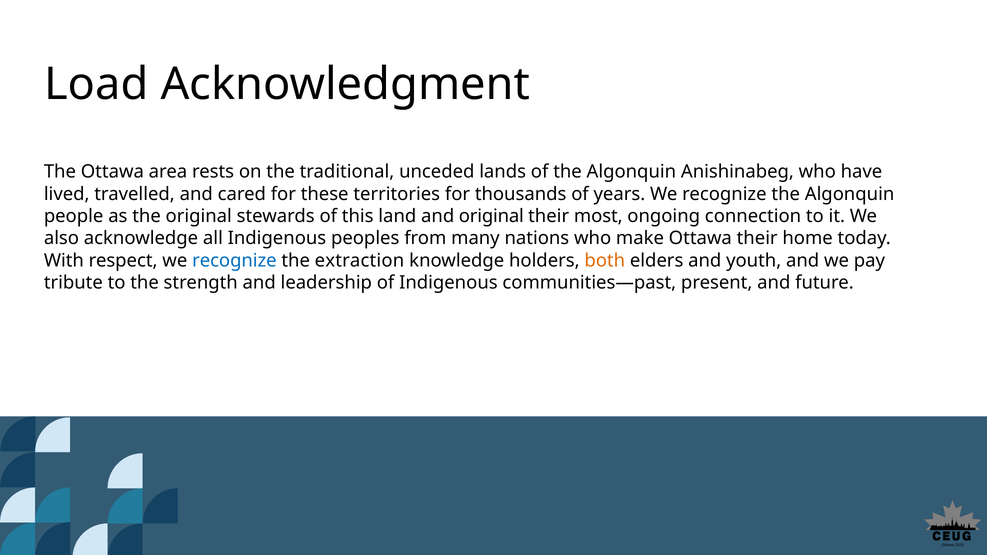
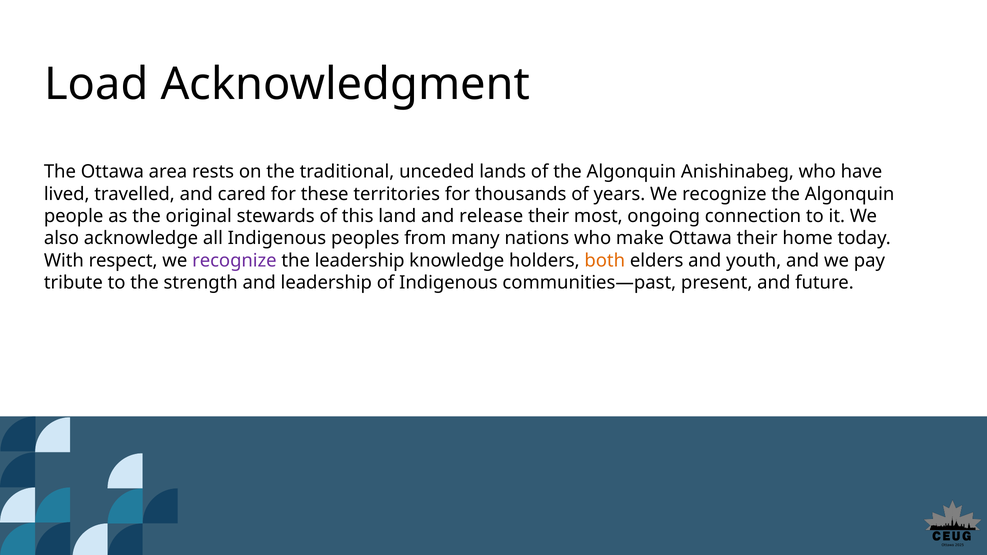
and original: original -> release
recognize at (234, 261) colour: blue -> purple
the extraction: extraction -> leadership
